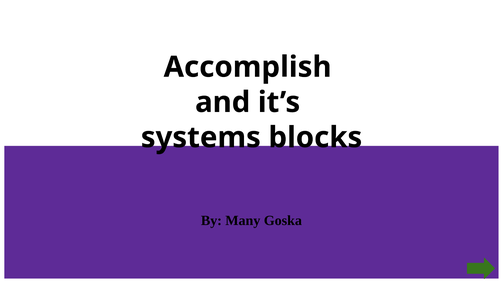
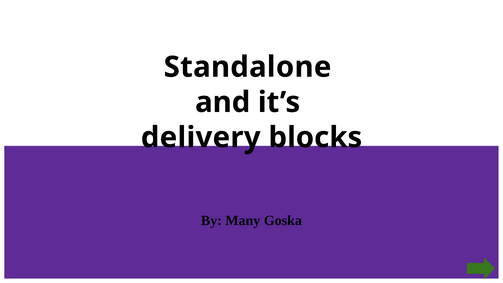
Accomplish: Accomplish -> Standalone
systems: systems -> delivery
